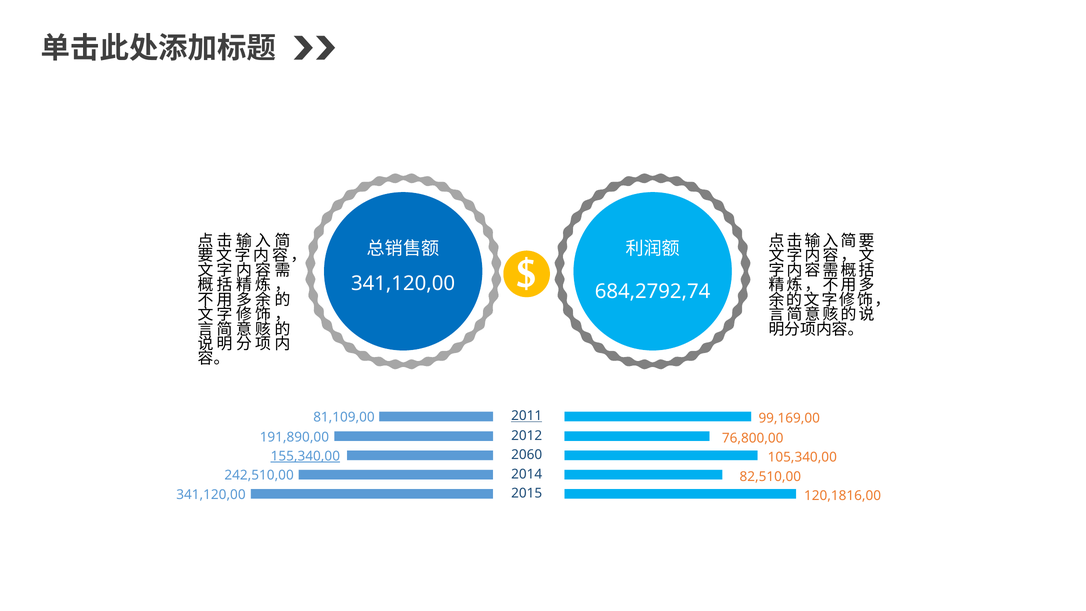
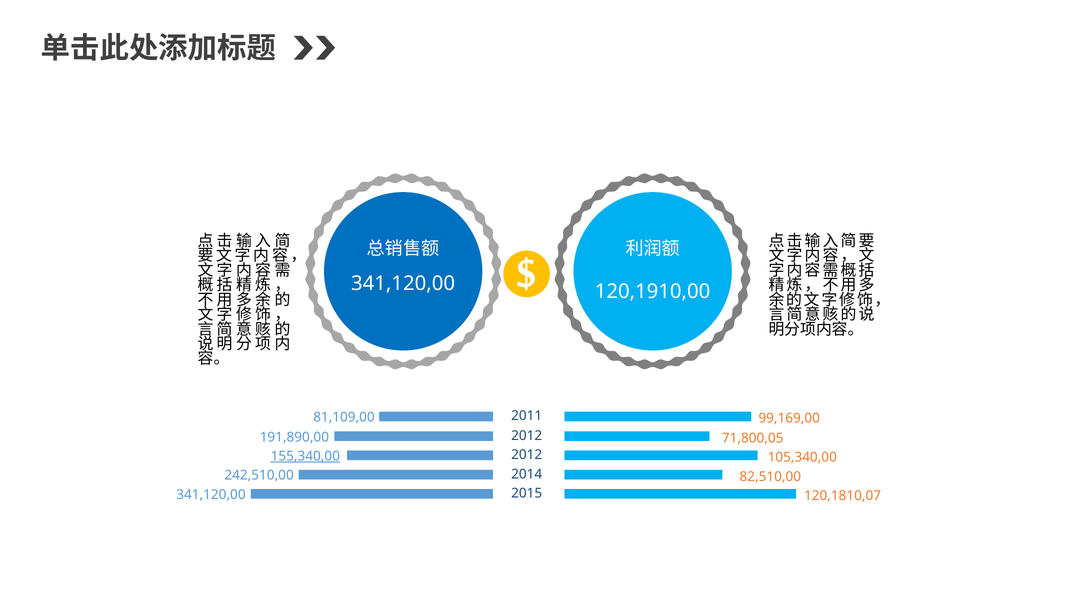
684,2792,74: 684,2792,74 -> 120,1910,00
2011 underline: present -> none
76,800,00: 76,800,00 -> 71,800,05
2060 at (527, 455): 2060 -> 2012
120,1816,00: 120,1816,00 -> 120,1810,07
